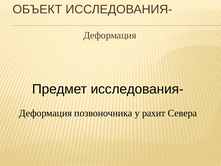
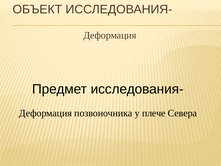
рахит: рахит -> плече
